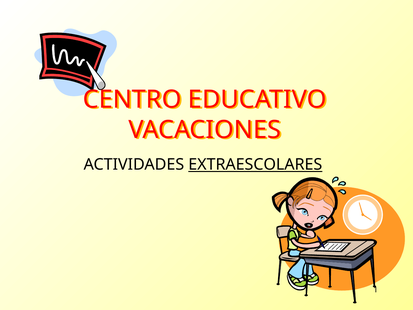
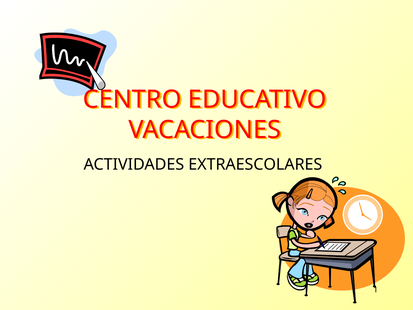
EXTRAESCOLARES underline: present -> none
